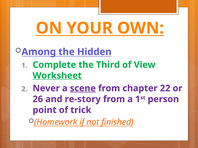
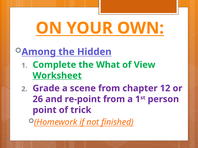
Third: Third -> What
Never: Never -> Grade
scene underline: present -> none
22: 22 -> 12
re-story: re-story -> re-point
